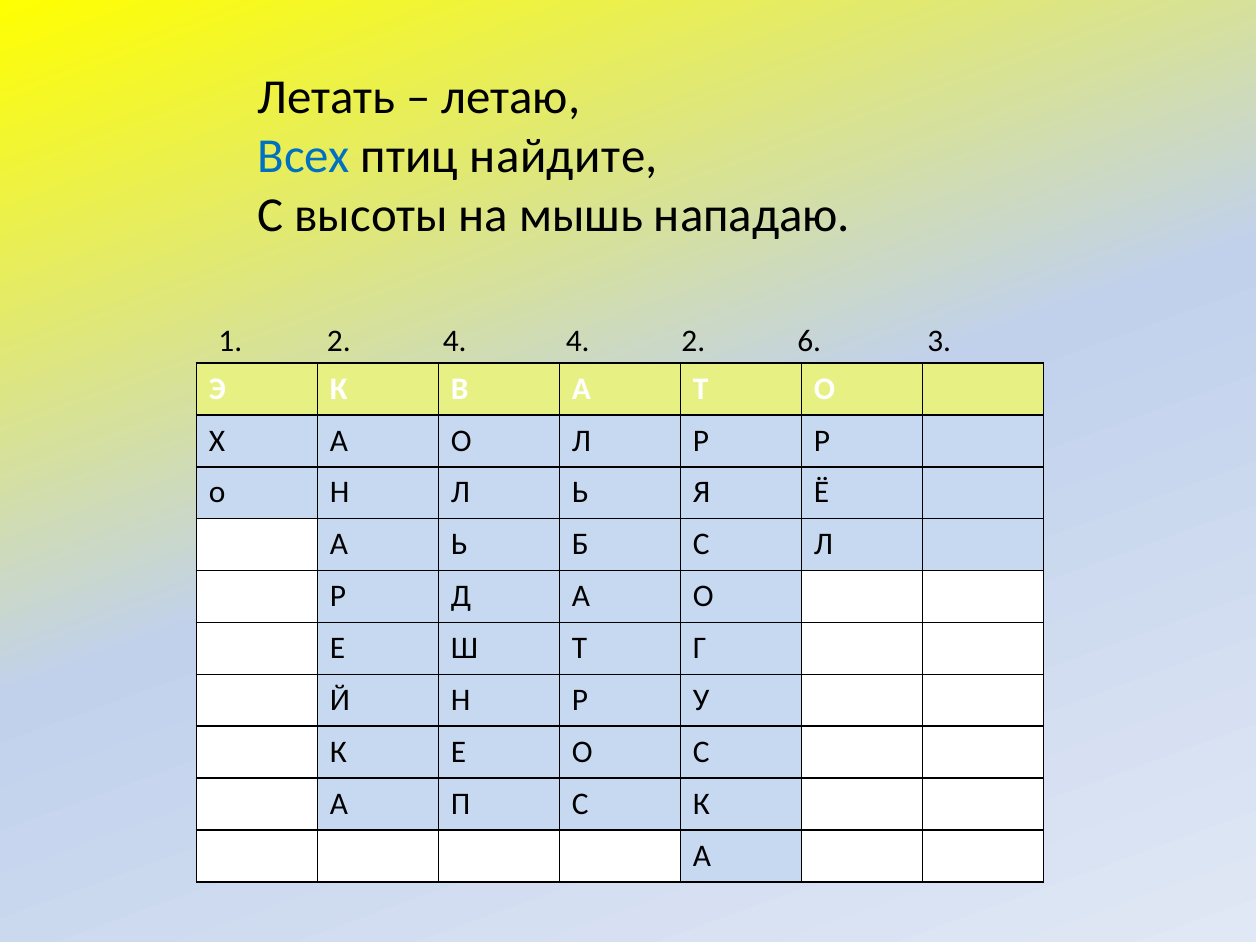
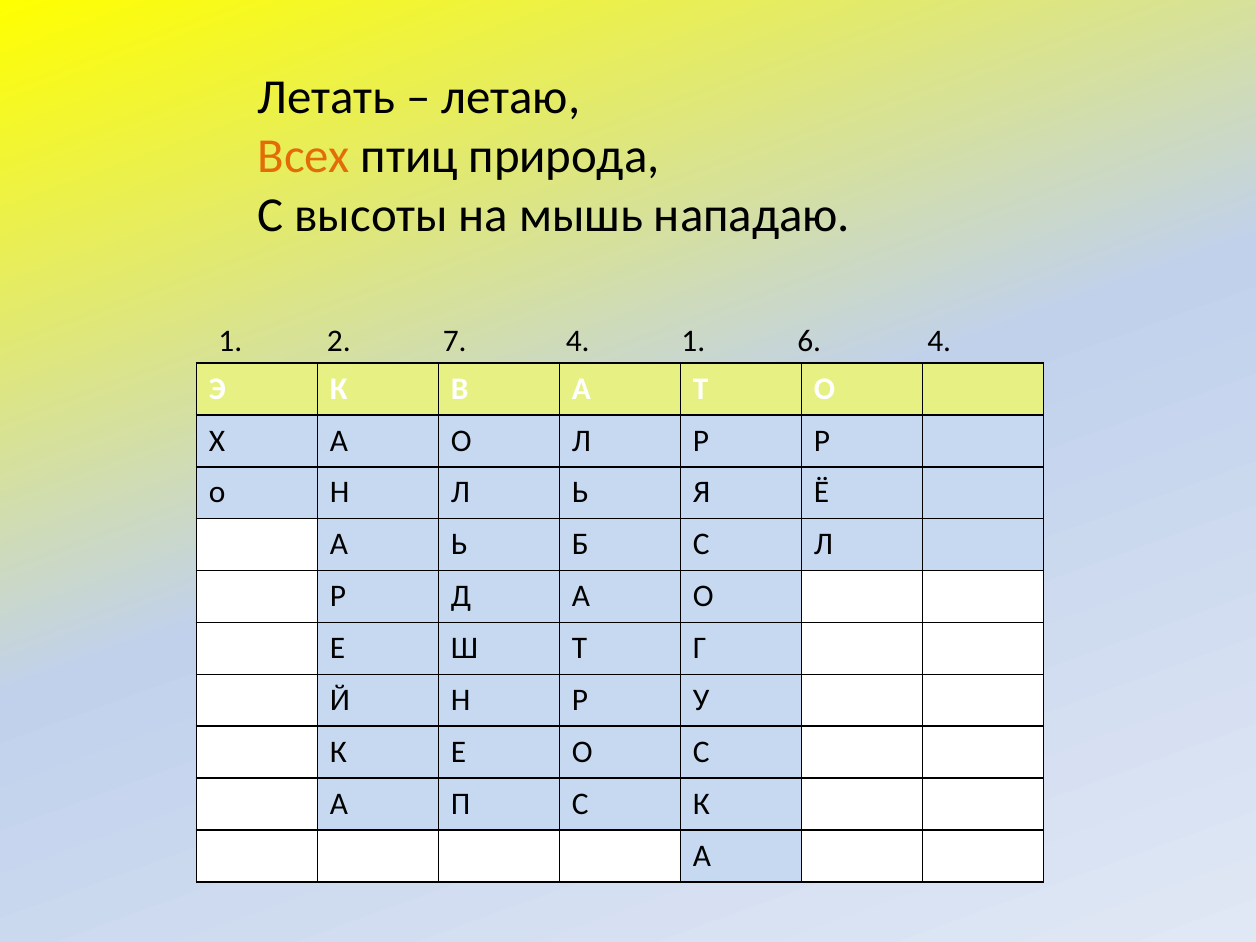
Всех colour: blue -> orange
найдите: найдите -> природа
2 4: 4 -> 7
4 2: 2 -> 1
6 3: 3 -> 4
